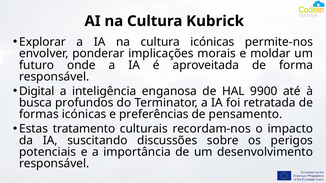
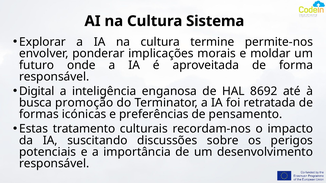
Kubrick: Kubrick -> Sistema
cultura icónicas: icónicas -> termine
9900: 9900 -> 8692
profundos: profundos -> promoção
